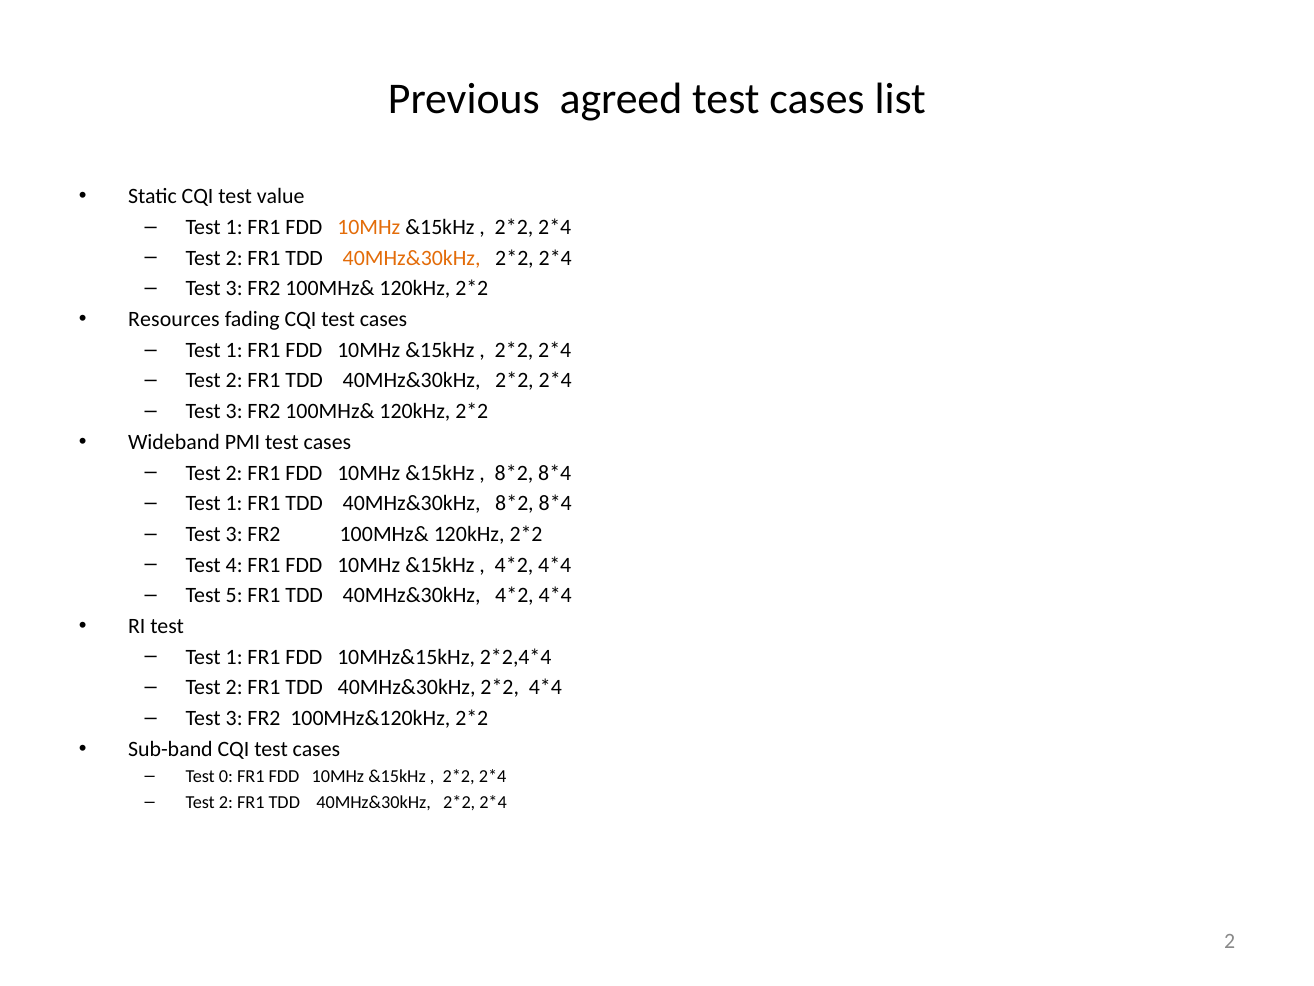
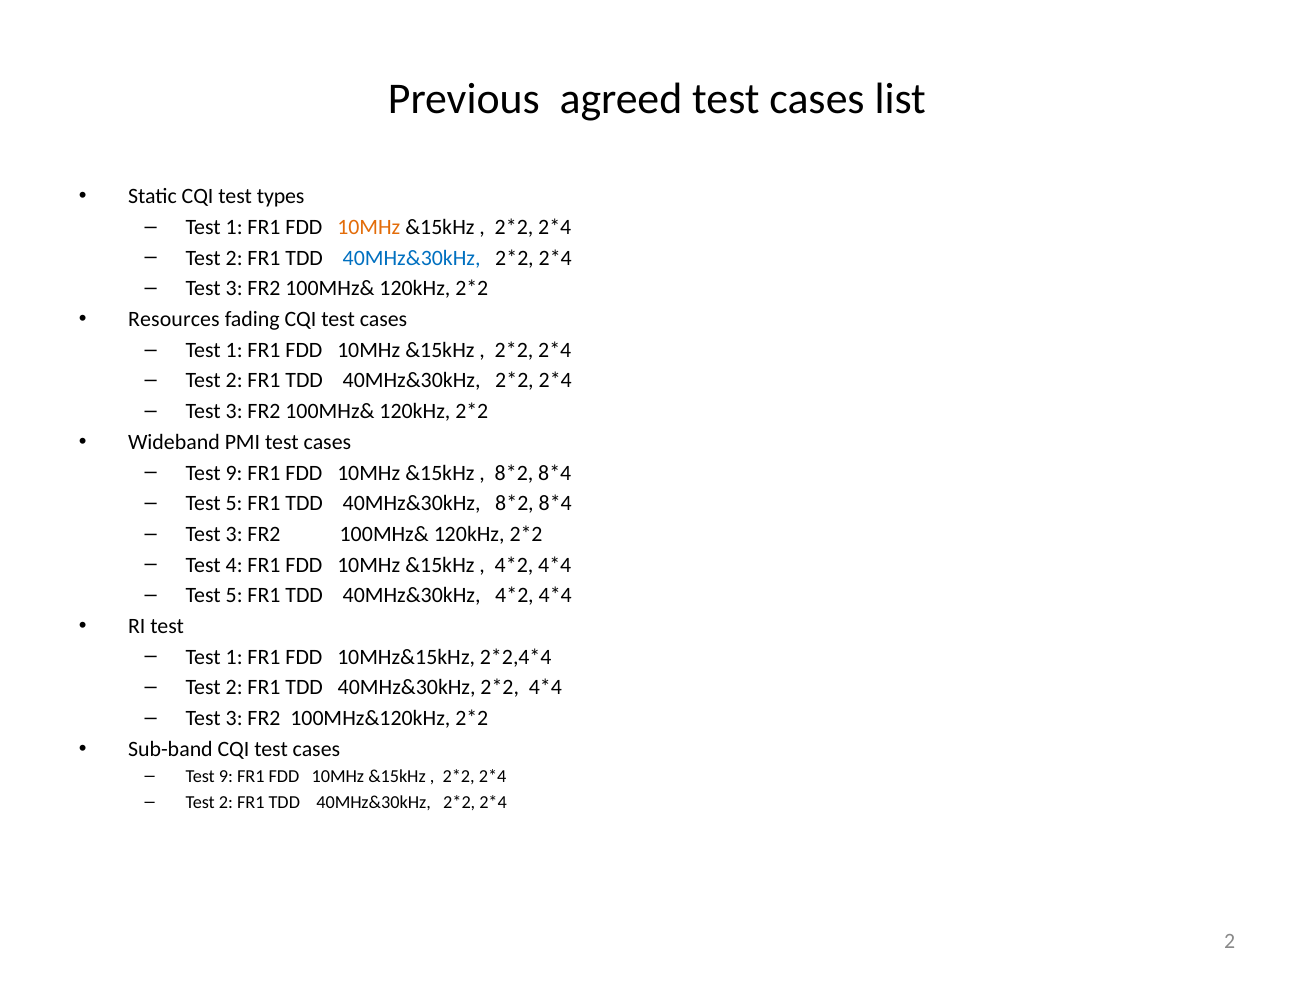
value: value -> types
40MHz&30kHz at (412, 258) colour: orange -> blue
2 at (234, 473): 2 -> 9
1 at (234, 503): 1 -> 5
0 at (226, 776): 0 -> 9
